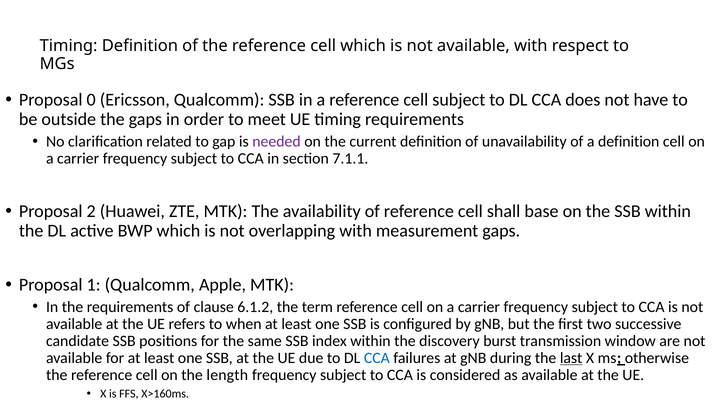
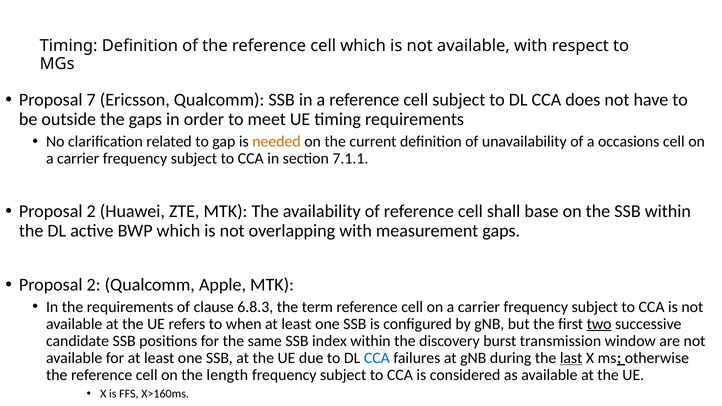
0: 0 -> 7
needed colour: purple -> orange
a definition: definition -> occasions
1 at (94, 285): 1 -> 2
6.1.2: 6.1.2 -> 6.8.3
two underline: none -> present
